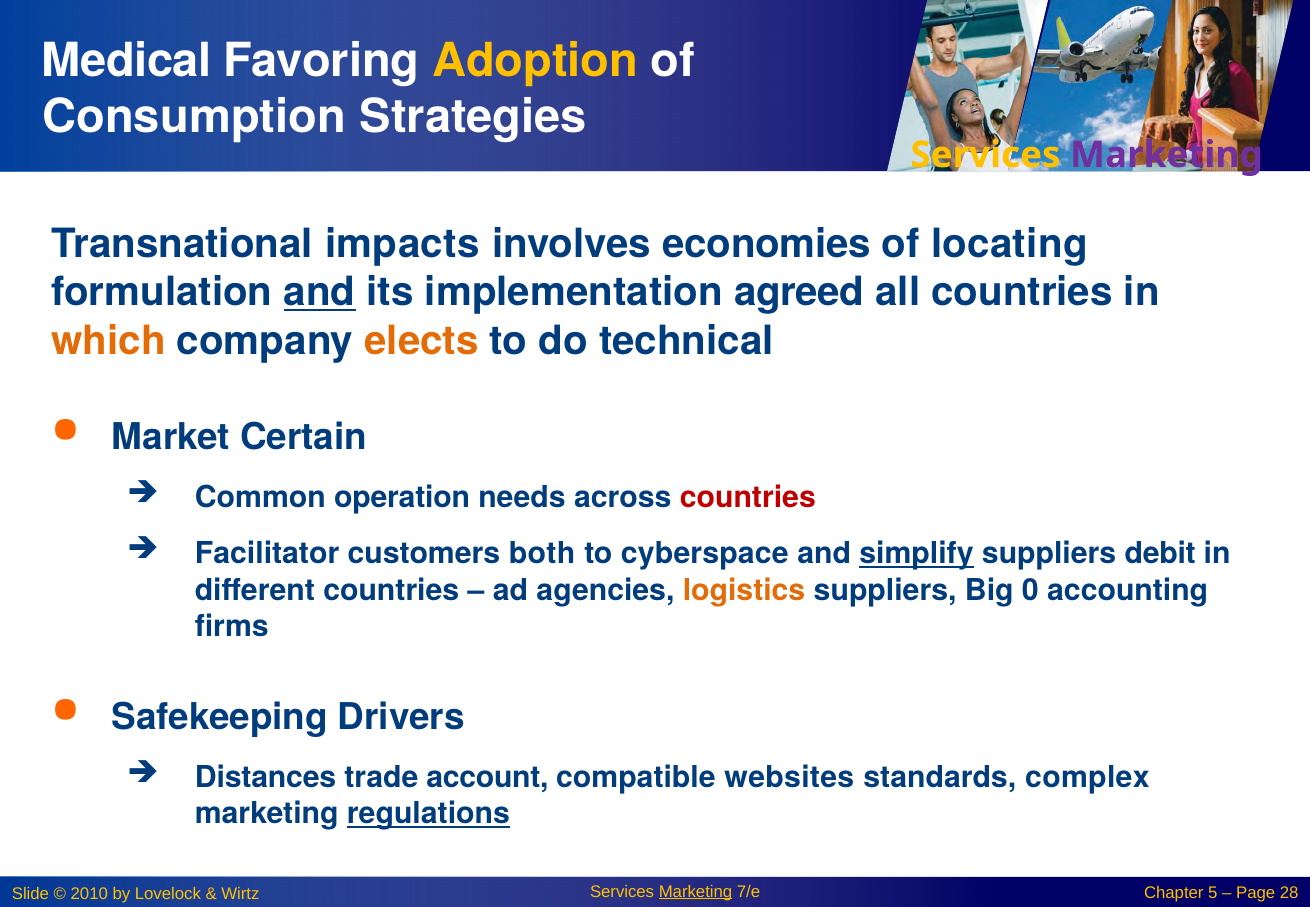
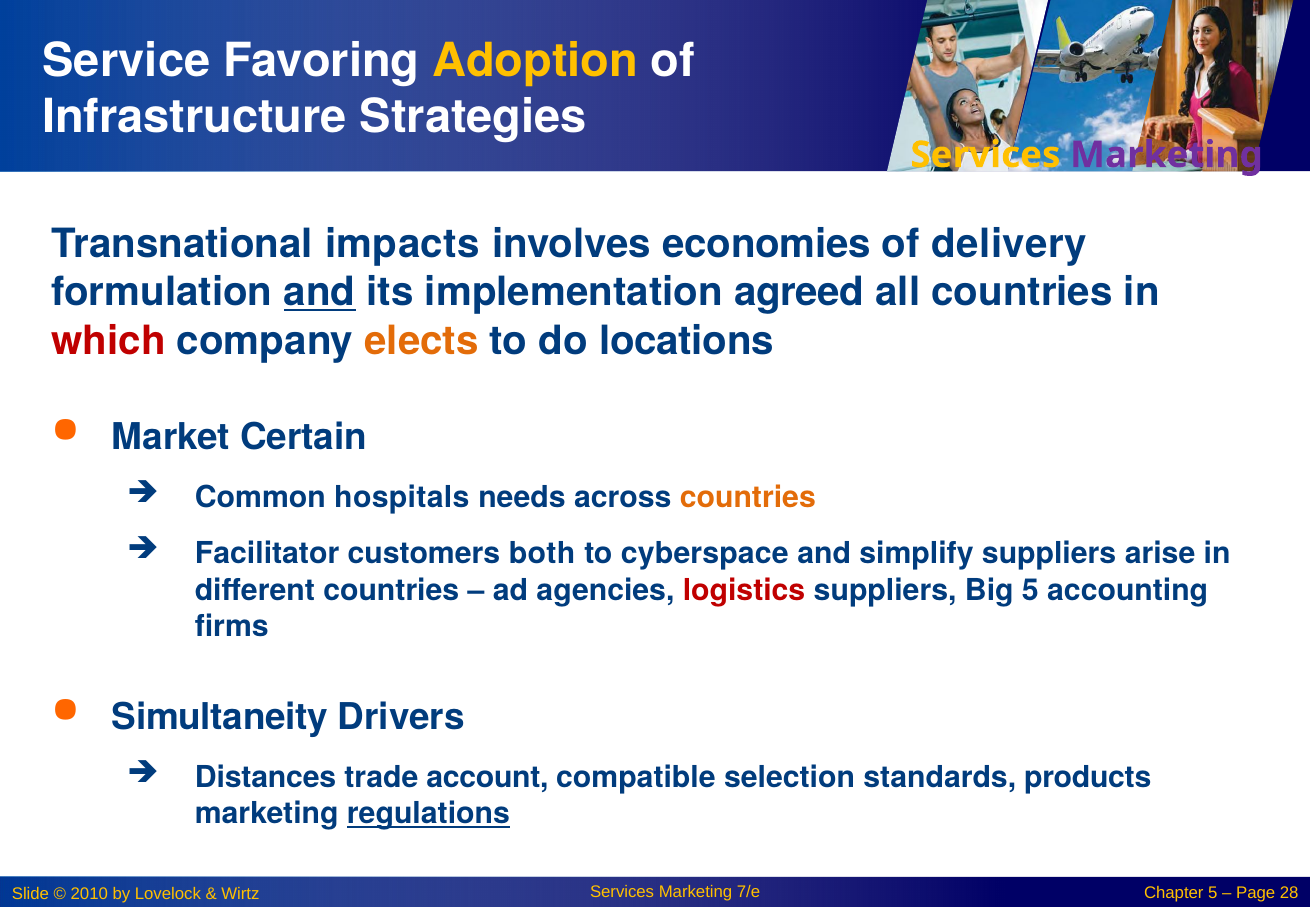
Medical: Medical -> Service
Consumption: Consumption -> Infrastructure
locating: locating -> delivery
which colour: orange -> red
technical: technical -> locations
operation: operation -> hospitals
countries at (748, 498) colour: red -> orange
simplify underline: present -> none
debit: debit -> arise
logistics colour: orange -> red
Big 0: 0 -> 5
Safekeeping: Safekeeping -> Simultaneity
websites: websites -> selection
complex: complex -> products
Marketing at (696, 892) underline: present -> none
